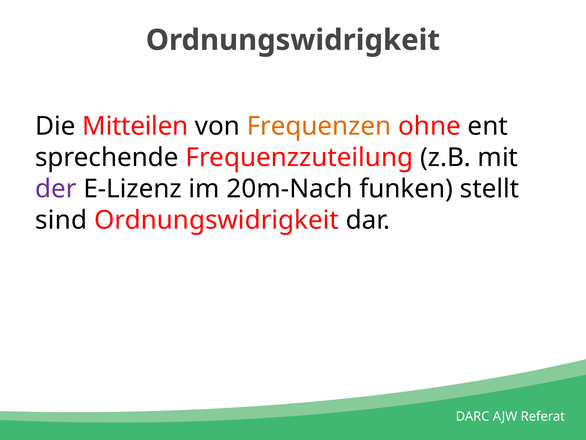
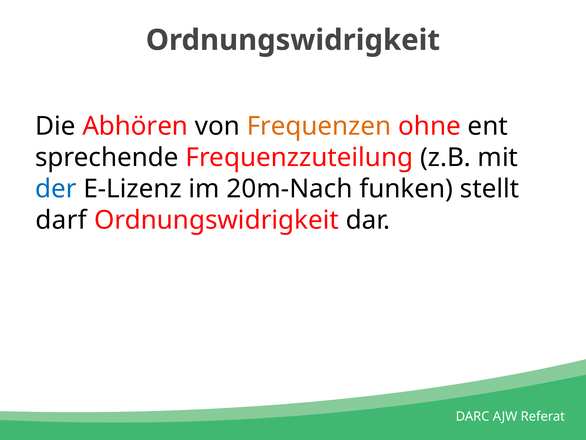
Mitteilen: Mitteilen -> Abhören
der colour: purple -> blue
sind: sind -> darf
